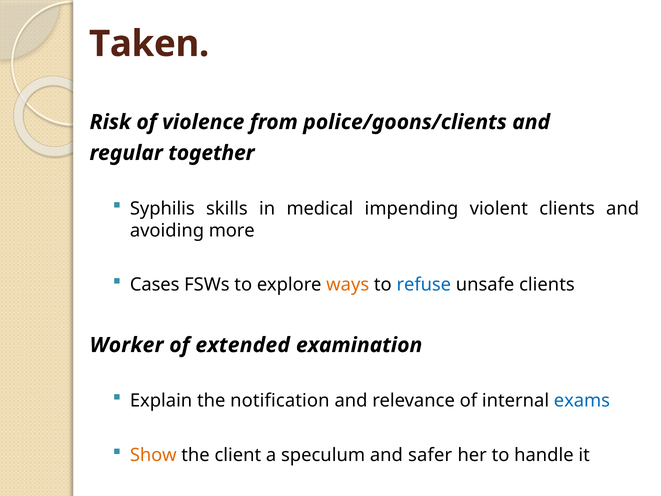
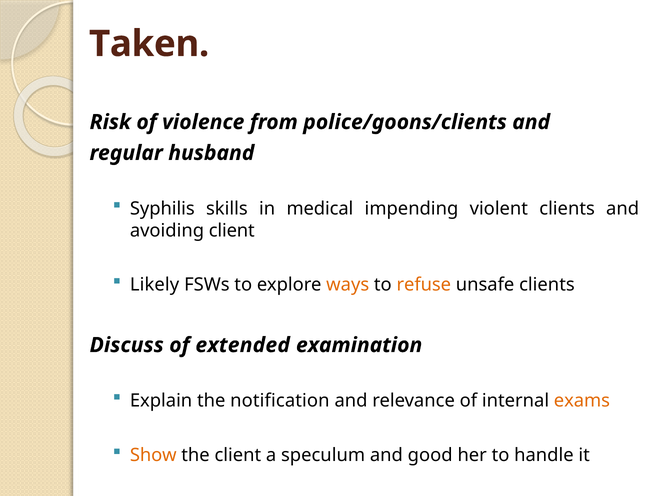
together: together -> husband
avoiding more: more -> client
Cases: Cases -> Likely
refuse colour: blue -> orange
Worker: Worker -> Discuss
exams colour: blue -> orange
safer: safer -> good
